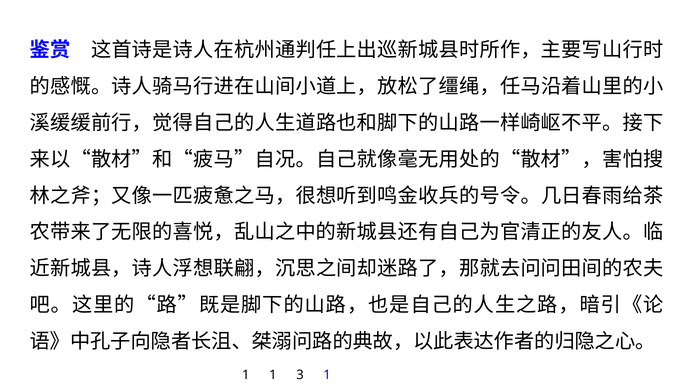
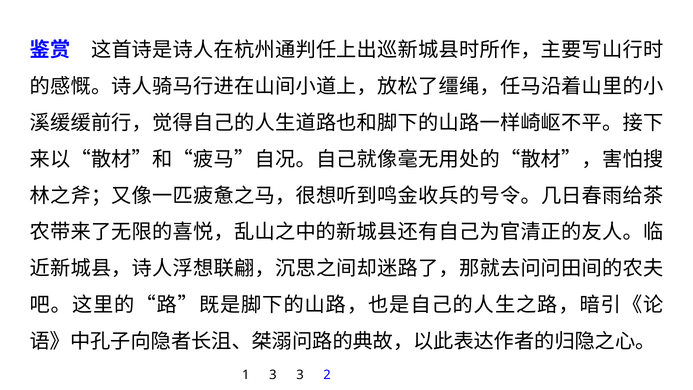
1 1: 1 -> 3
3 1: 1 -> 2
